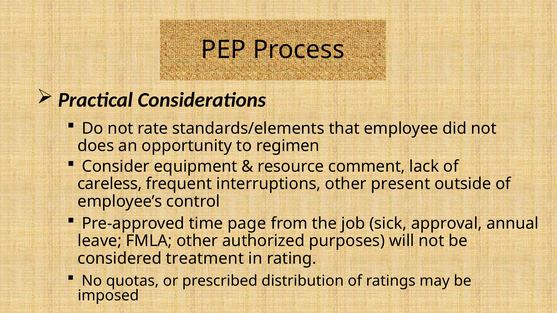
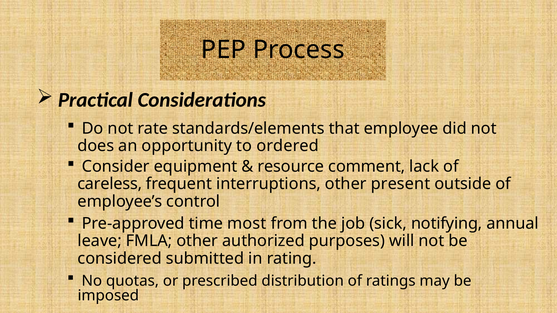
regimen: regimen -> ordered
page: page -> most
approval: approval -> notifying
treatment: treatment -> submitted
